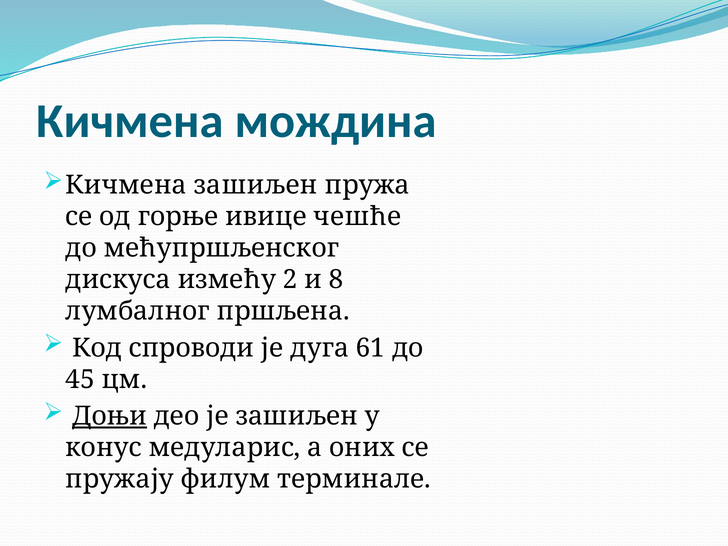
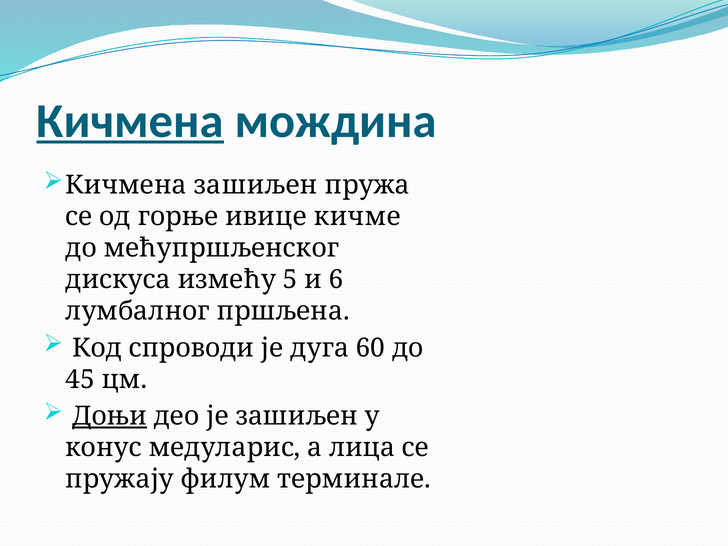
Кичмена at (130, 121) underline: none -> present
чешће: чешће -> кичме
2: 2 -> 5
8: 8 -> 6
61: 61 -> 60
оних: оних -> лица
